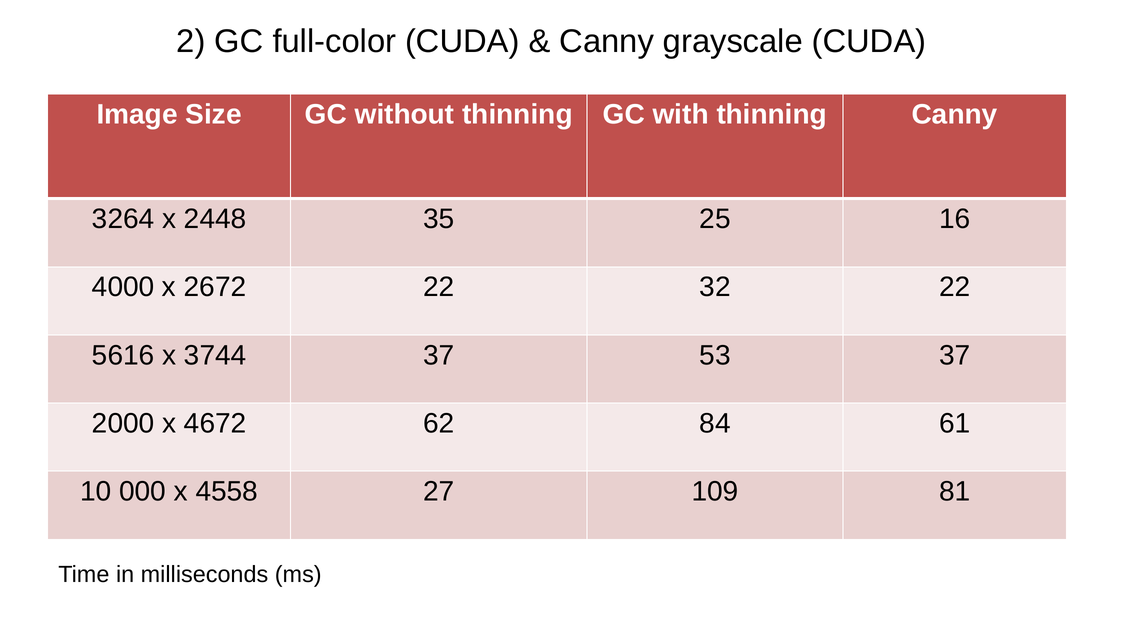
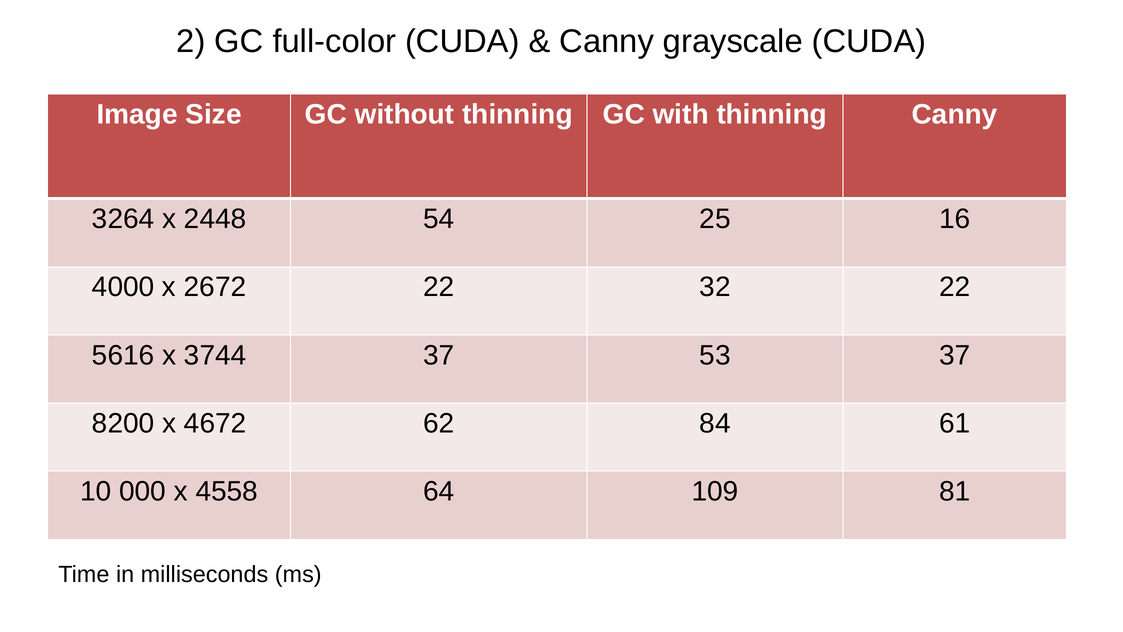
35: 35 -> 54
2000: 2000 -> 8200
27: 27 -> 64
